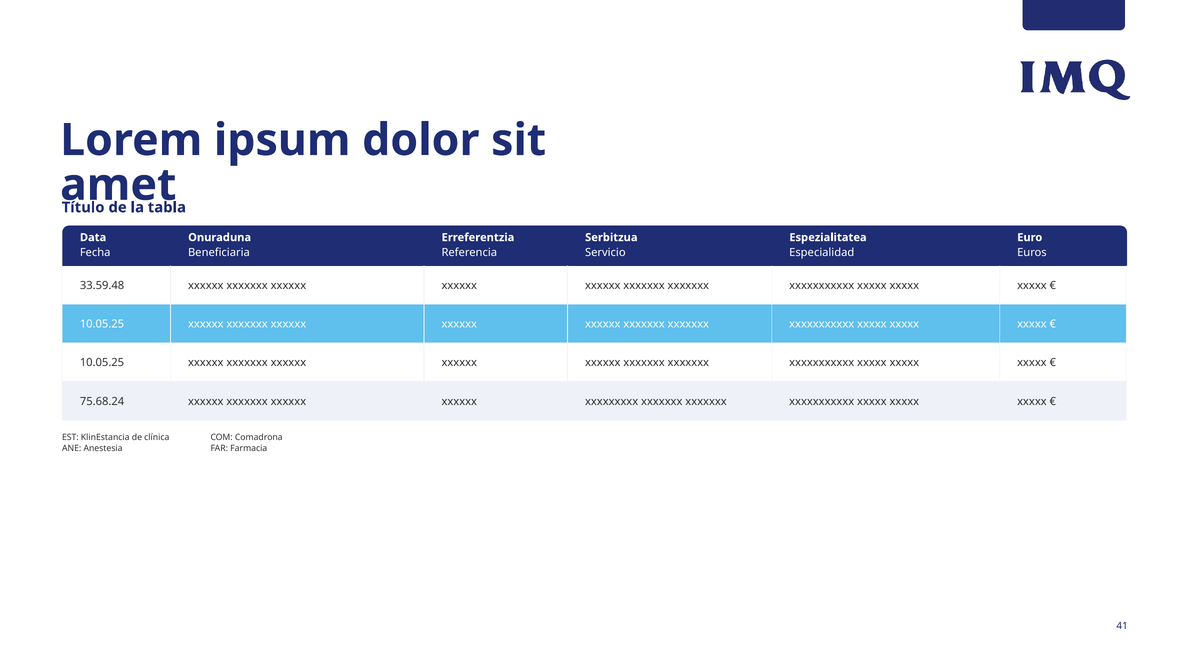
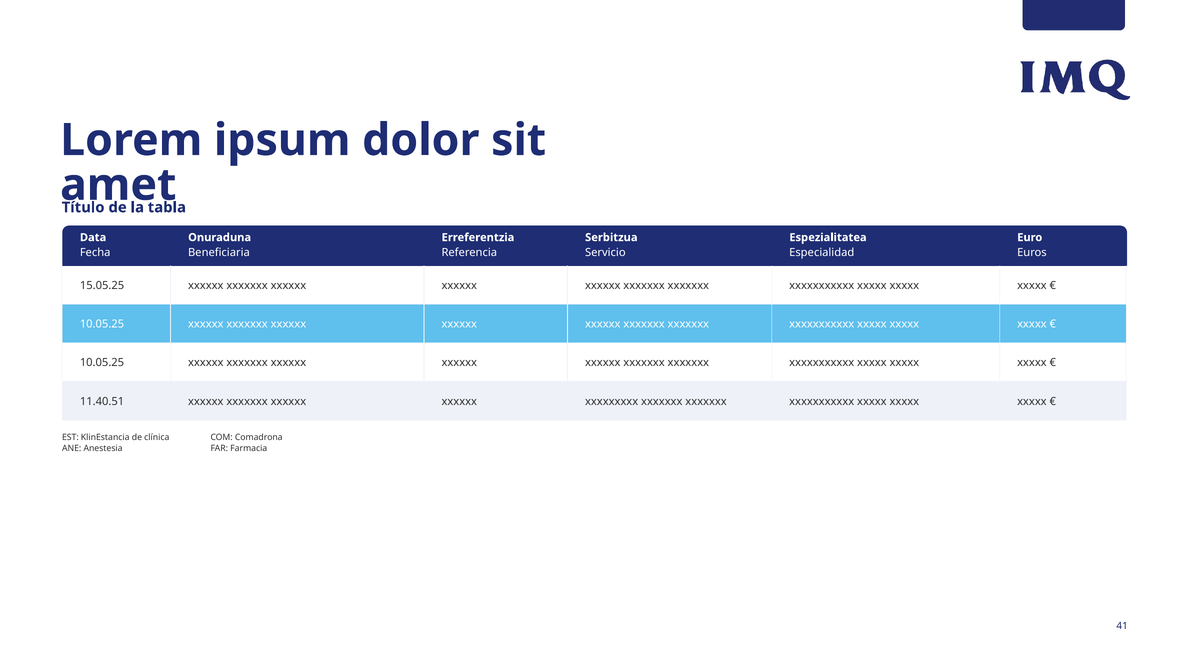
33.59.48: 33.59.48 -> 15.05.25
75.68.24: 75.68.24 -> 11.40.51
